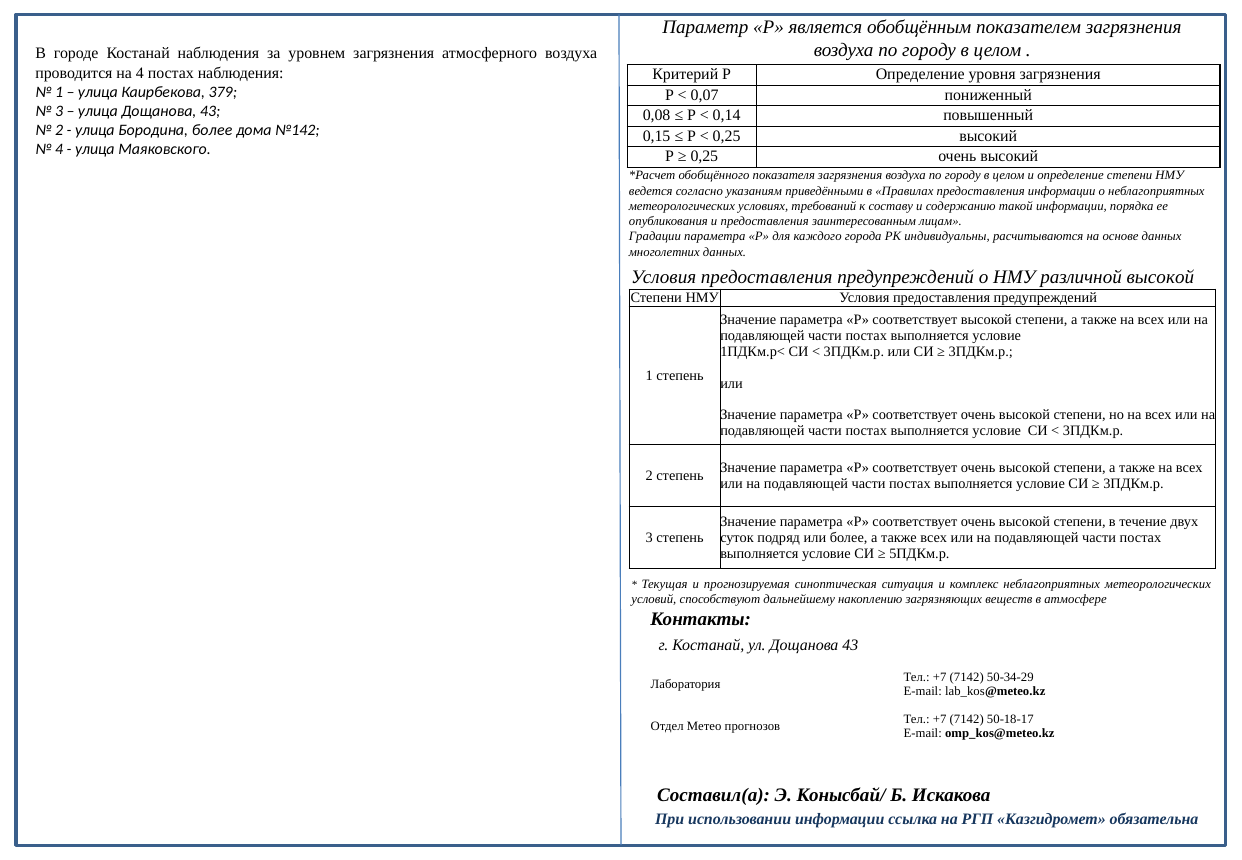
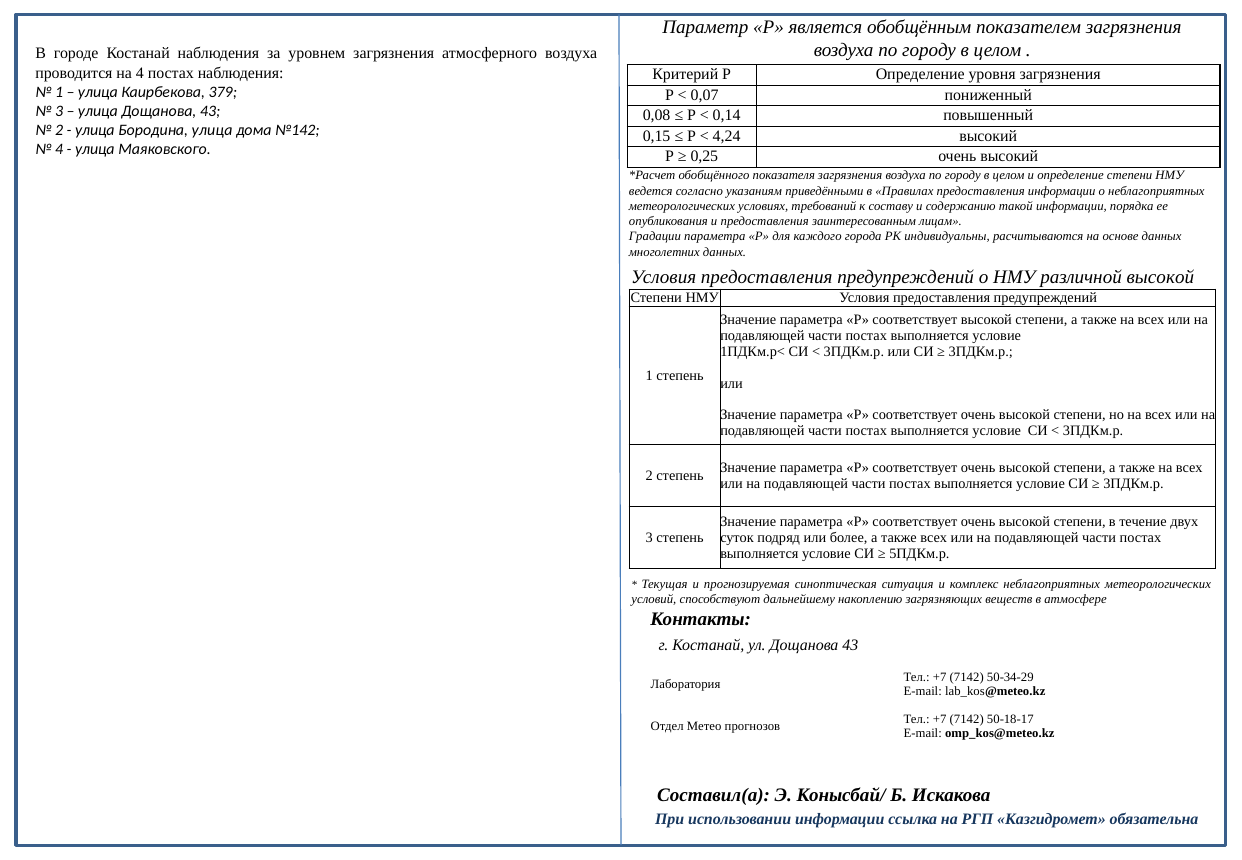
Бородина более: более -> улица
0,25 at (727, 136): 0,25 -> 4,24
